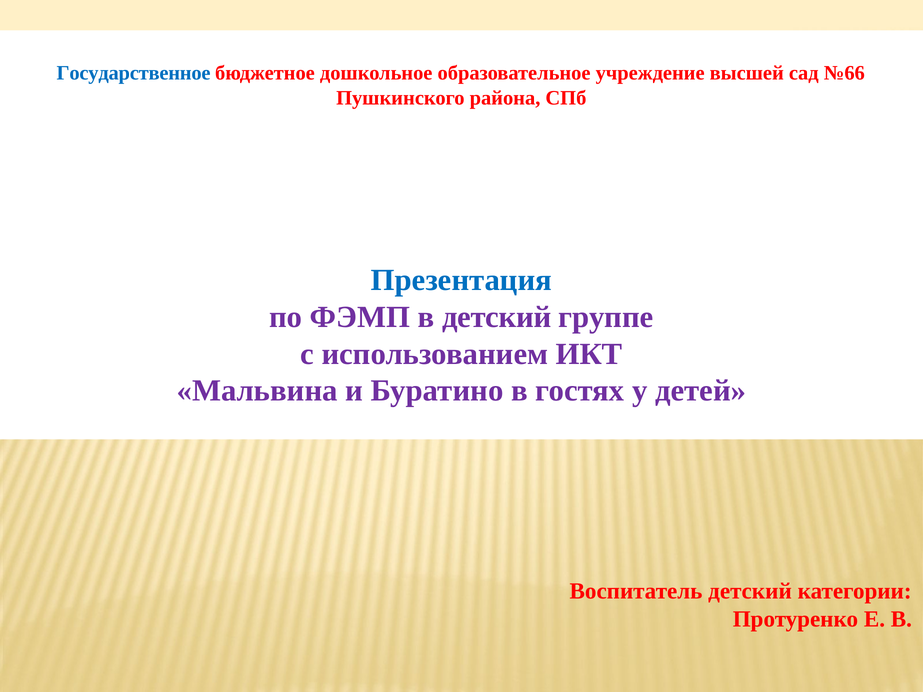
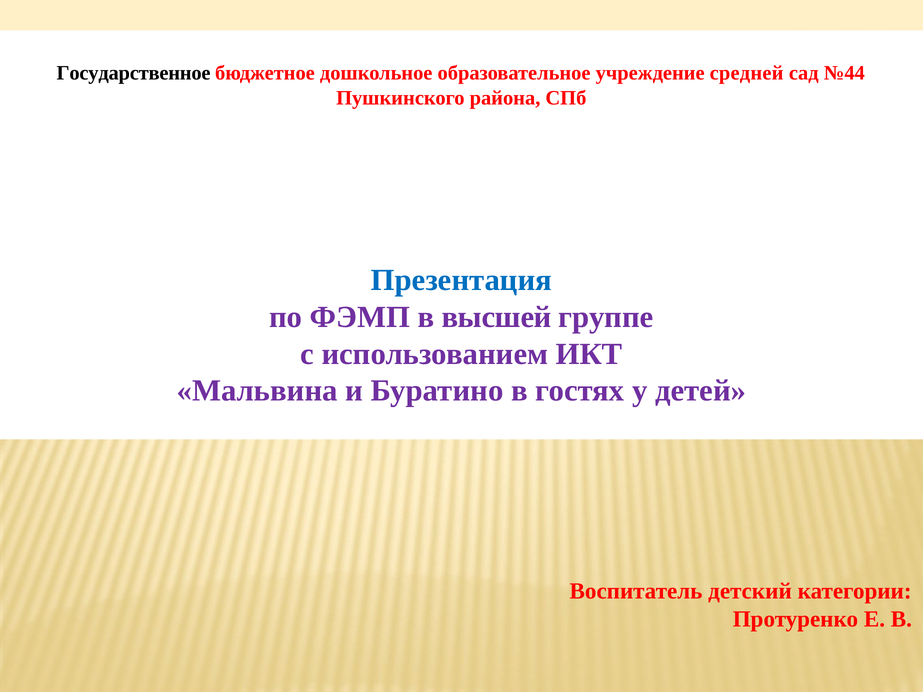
Государственное colour: blue -> black
высшей: высшей -> средней
№66: №66 -> №44
в детский: детский -> высшей
